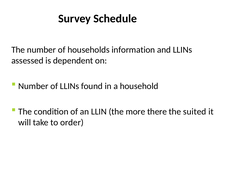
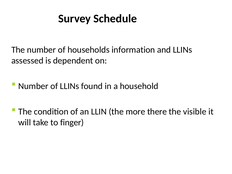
suited: suited -> visible
order: order -> finger
